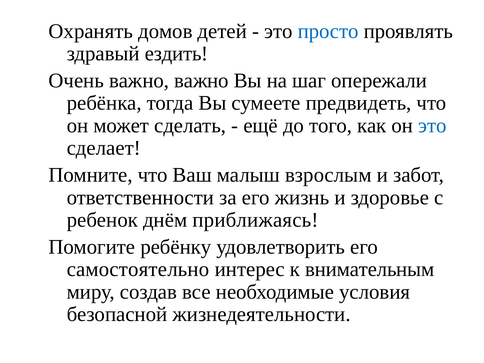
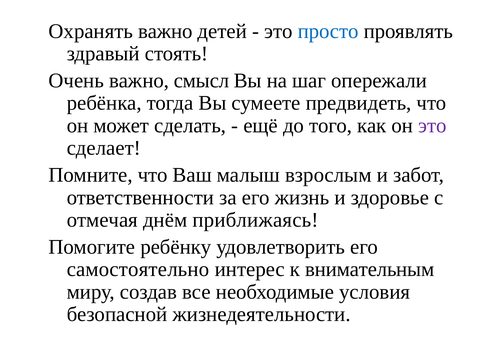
Охранять домов: домов -> важно
ездить: ездить -> стоять
важно важно: важно -> смысл
это at (432, 126) colour: blue -> purple
ребенок: ребенок -> отмечая
